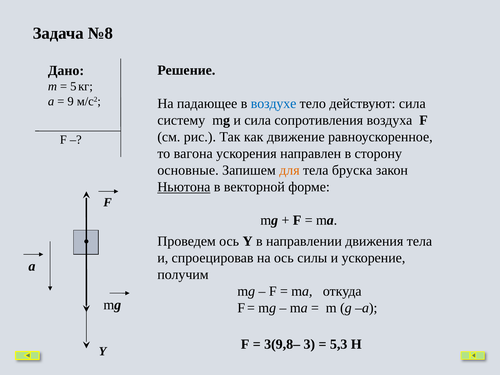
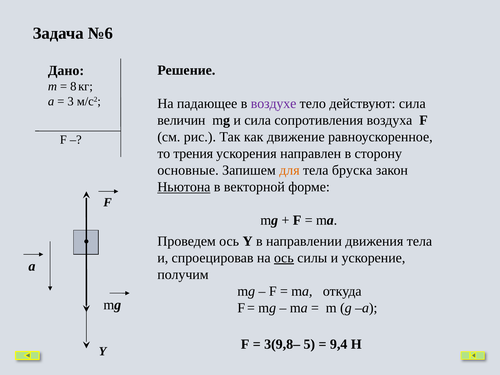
№8: №8 -> №6
5: 5 -> 8
9: 9 -> 3
воздухе colour: blue -> purple
систему: систему -> величин
вагона: вагона -> трения
ось at (284, 258) underline: none -> present
3: 3 -> 5
5,3: 5,3 -> 9,4
